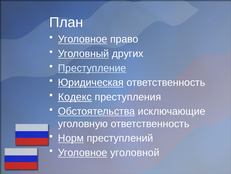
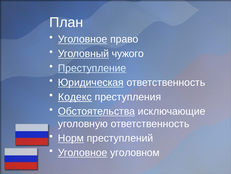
других: других -> чужого
уголовной: уголовной -> уголовном
